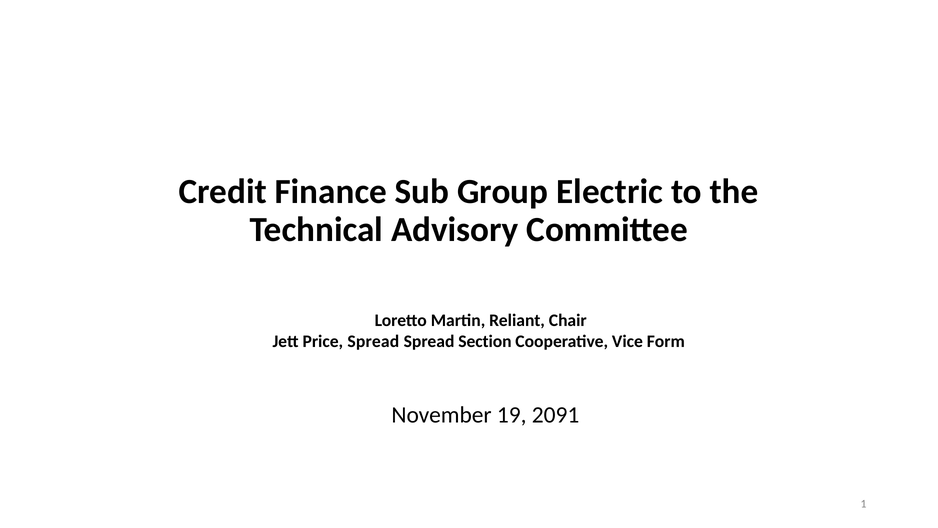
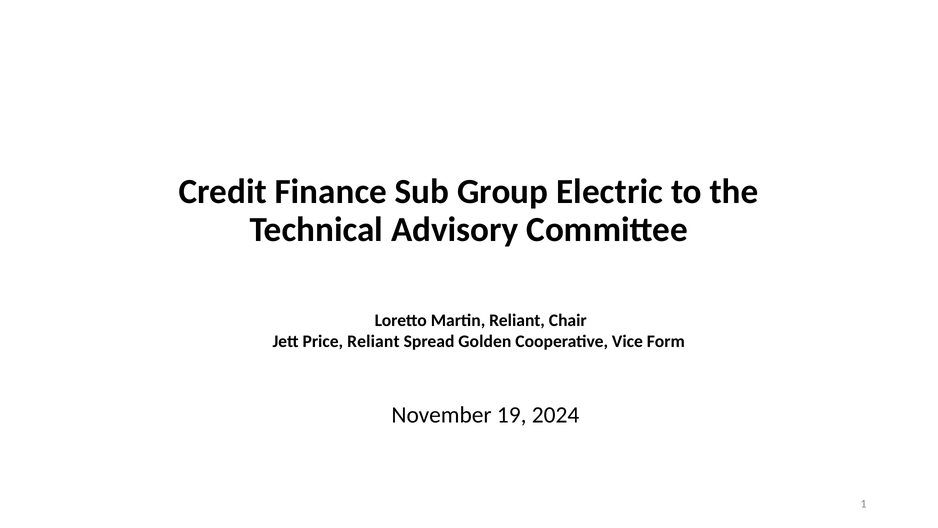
Price Spread: Spread -> Reliant
Section: Section -> Golden
2091: 2091 -> 2024
